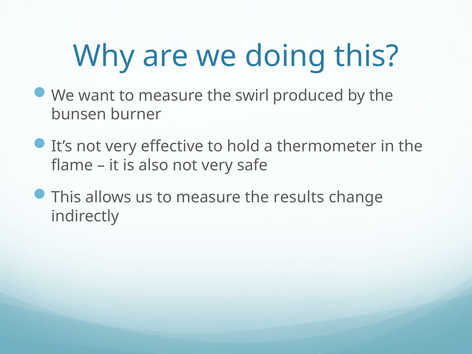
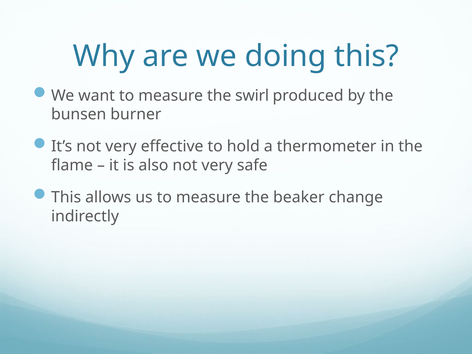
results: results -> beaker
